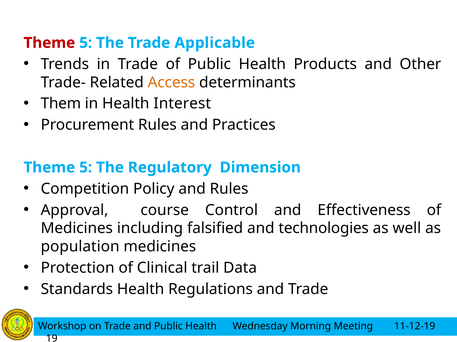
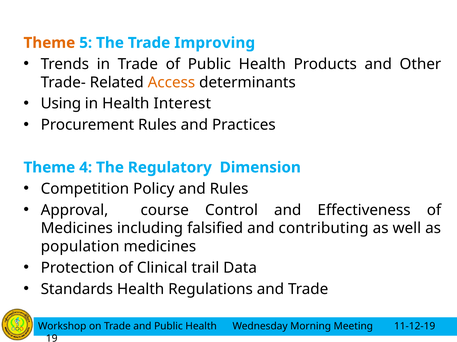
Theme at (49, 43) colour: red -> orange
Applicable: Applicable -> Improving
Them: Them -> Using
5 at (86, 168): 5 -> 4
technologies: technologies -> contributing
